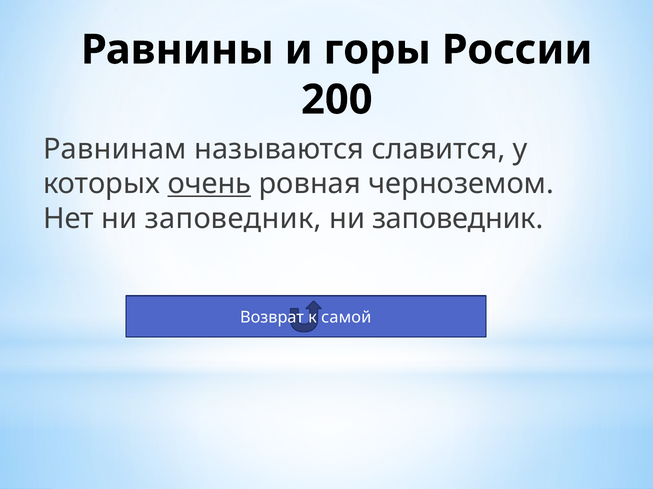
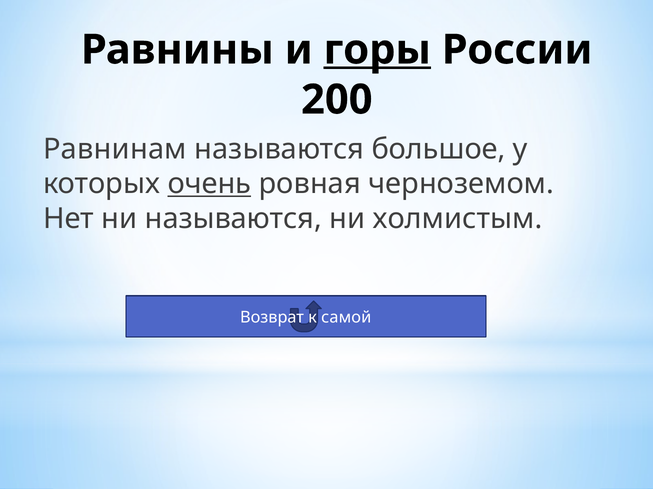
горы underline: none -> present
славится: славится -> большое
Нет ни заповедник: заповедник -> называются
заповедник at (458, 219): заповедник -> холмистым
